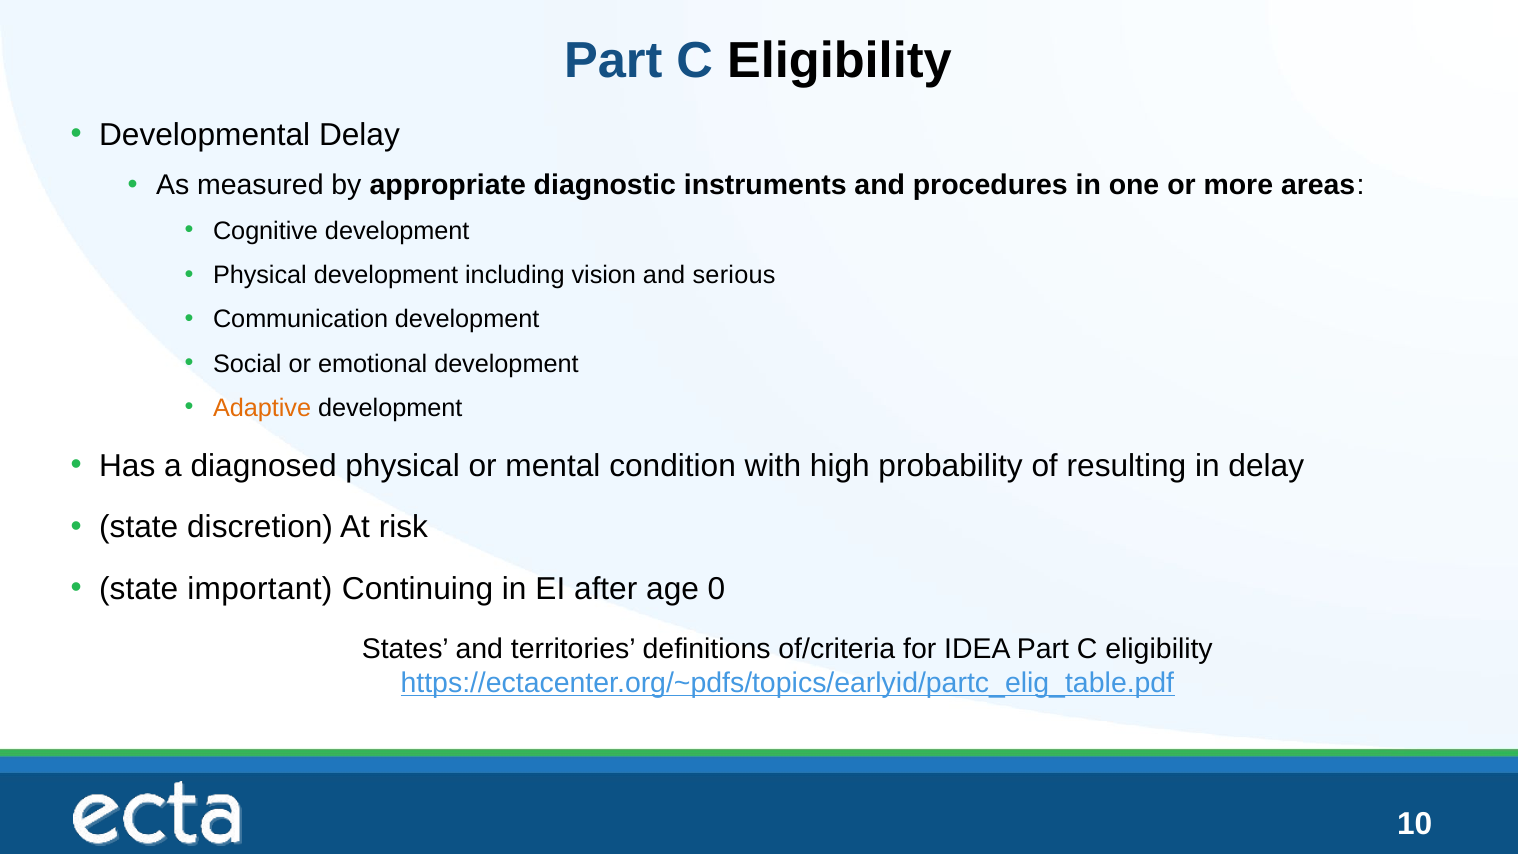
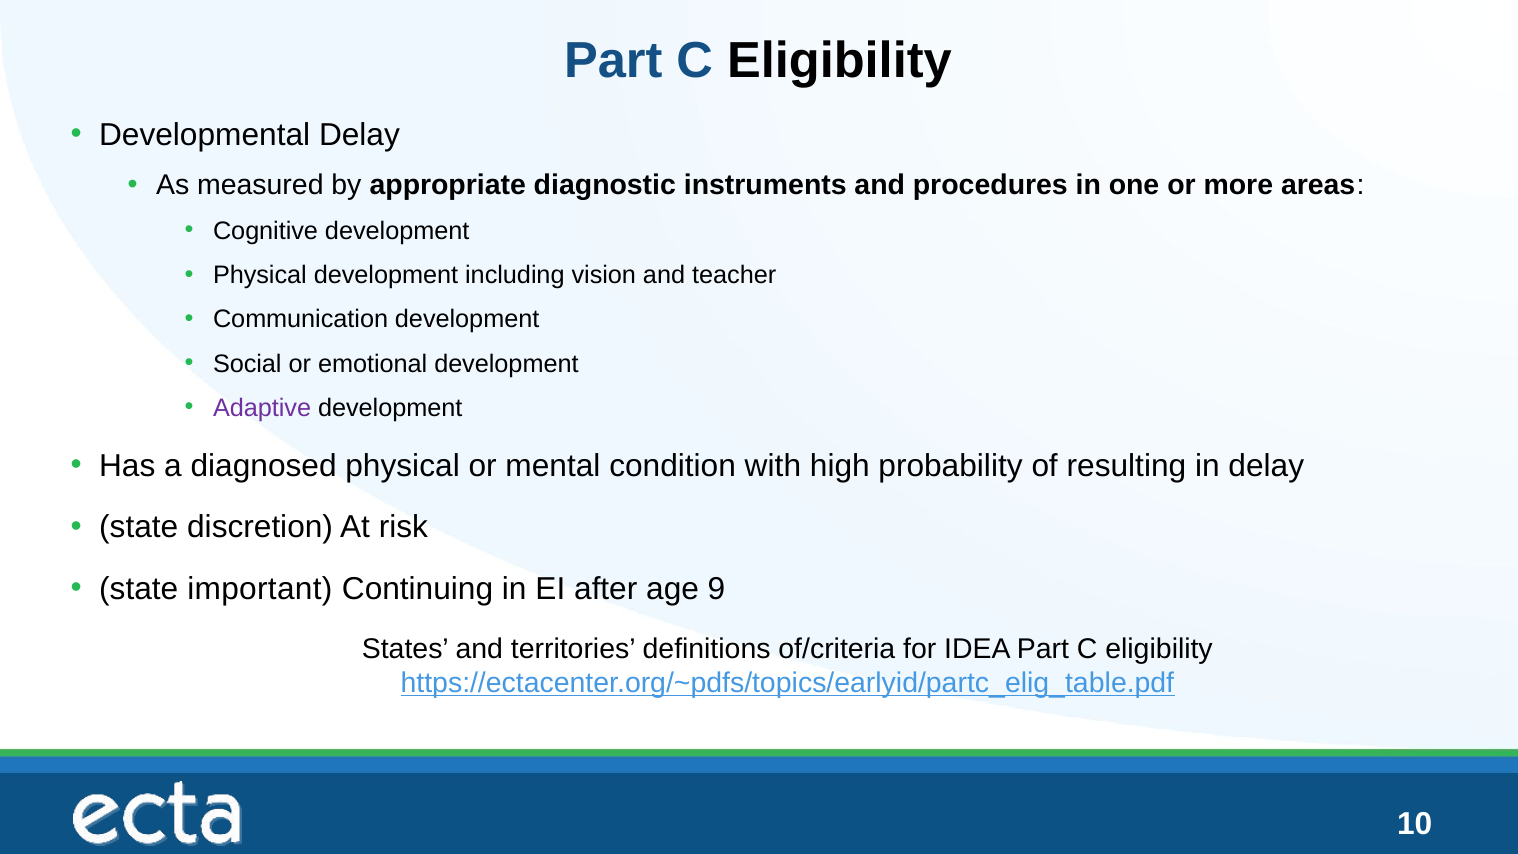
serious: serious -> teacher
Adaptive colour: orange -> purple
0: 0 -> 9
